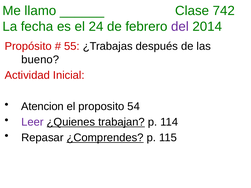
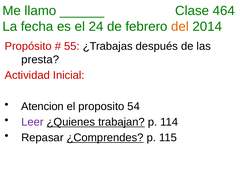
742: 742 -> 464
del colour: purple -> orange
bueno: bueno -> presta
